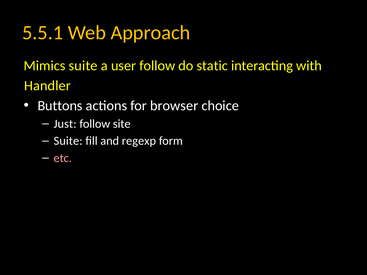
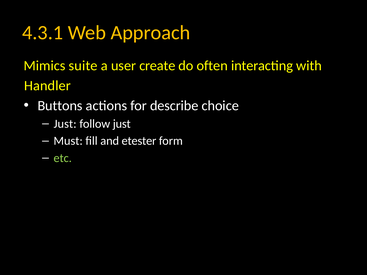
5.5.1: 5.5.1 -> 4.3.1
user follow: follow -> create
static: static -> often
browser: browser -> describe
follow site: site -> just
Suite at (68, 141): Suite -> Must
regexp: regexp -> etester
etc colour: pink -> light green
